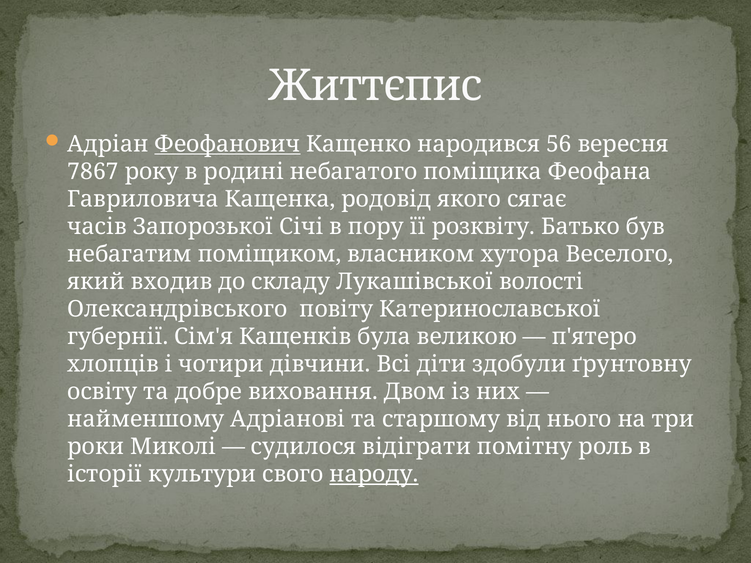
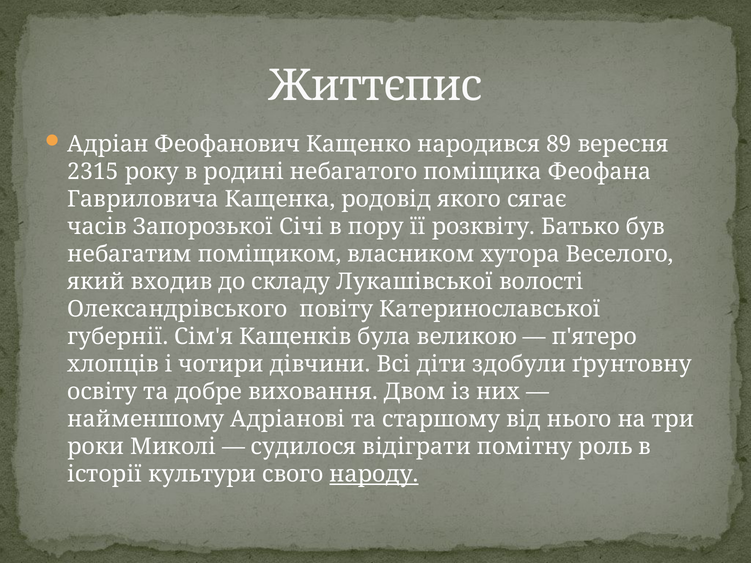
Феофанович underline: present -> none
56: 56 -> 89
7867: 7867 -> 2315
